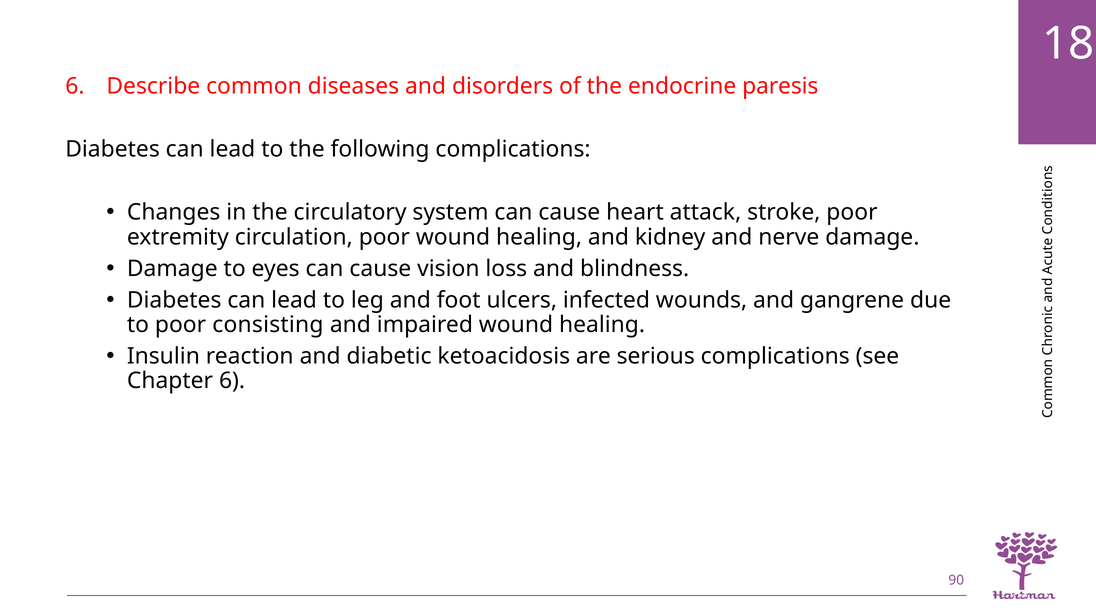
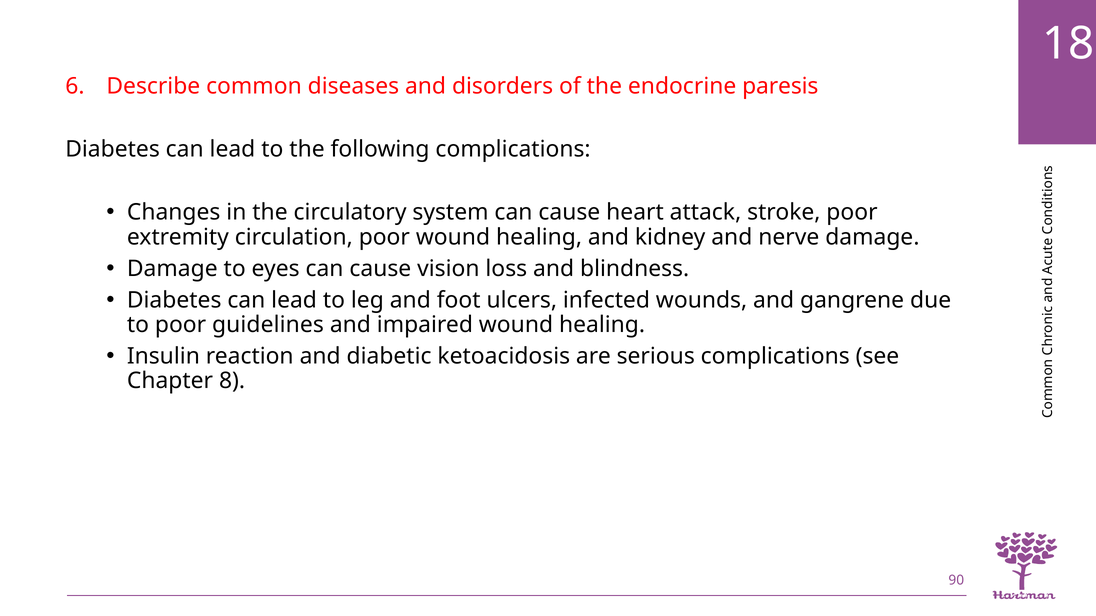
consisting: consisting -> guidelines
Chapter 6: 6 -> 8
